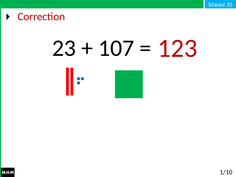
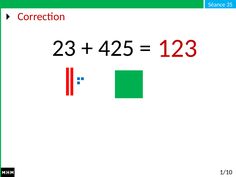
107: 107 -> 425
